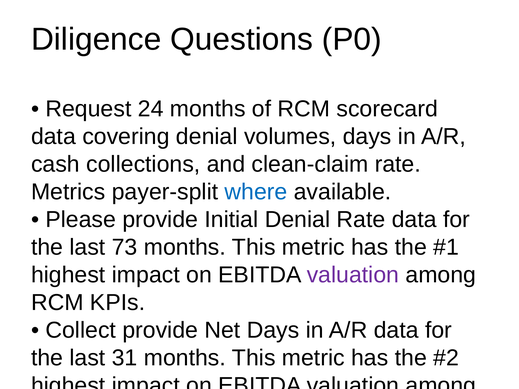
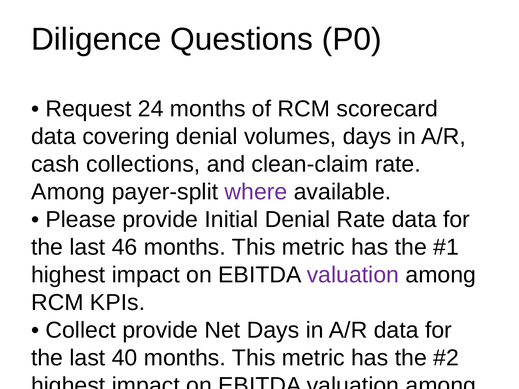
Metrics at (68, 192): Metrics -> Among
where colour: blue -> purple
73: 73 -> 46
31: 31 -> 40
